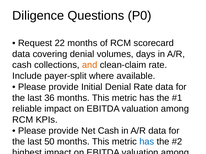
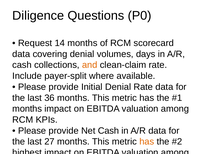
22: 22 -> 14
reliable at (27, 109): reliable -> months
50: 50 -> 27
has at (147, 142) colour: blue -> orange
